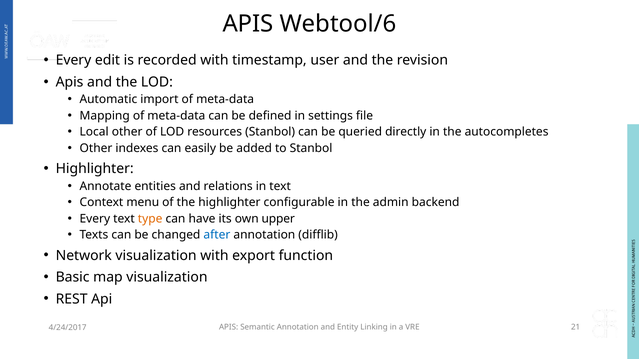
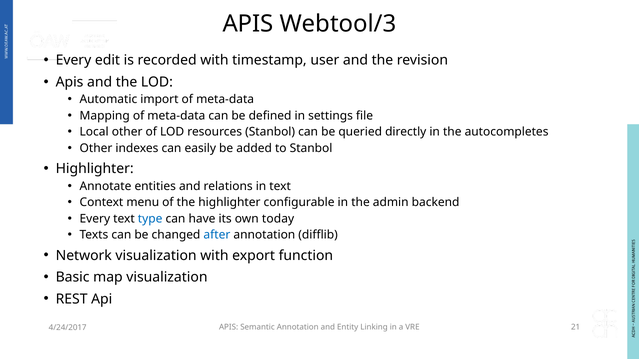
Webtool/6: Webtool/6 -> Webtool/3
type colour: orange -> blue
upper: upper -> today
